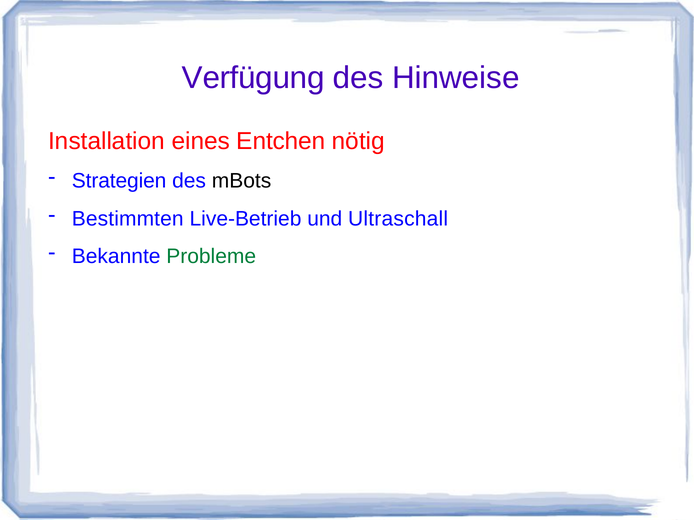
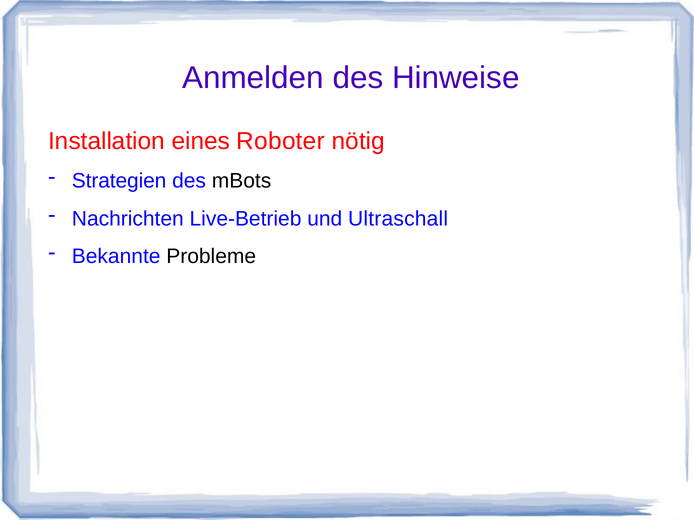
Verfügung: Verfügung -> Anmelden
Entchen: Entchen -> Roboter
Bestimmten: Bestimmten -> Nachrichten
Probleme colour: green -> black
